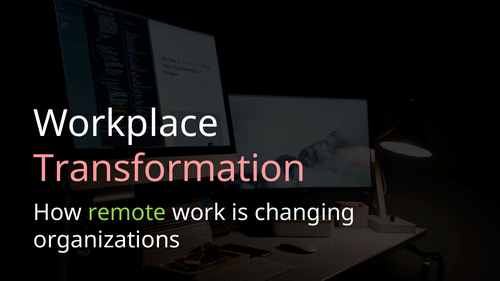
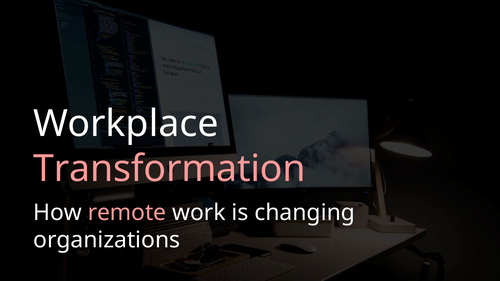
remote colour: light green -> pink
